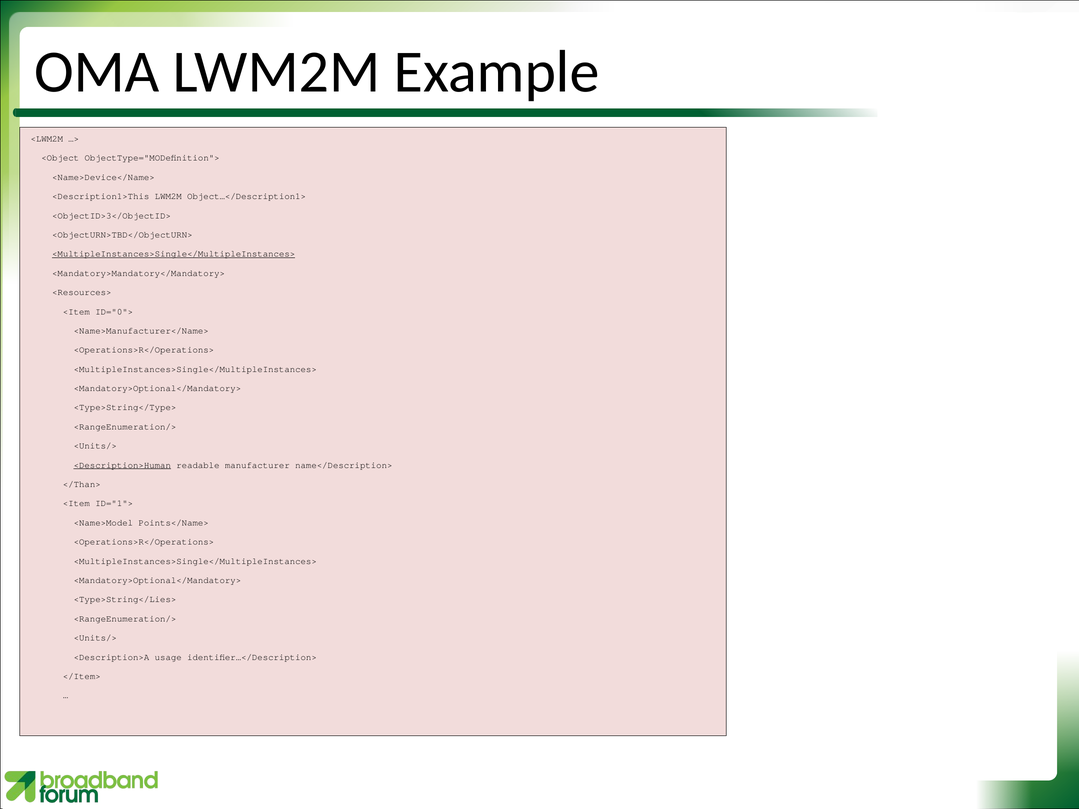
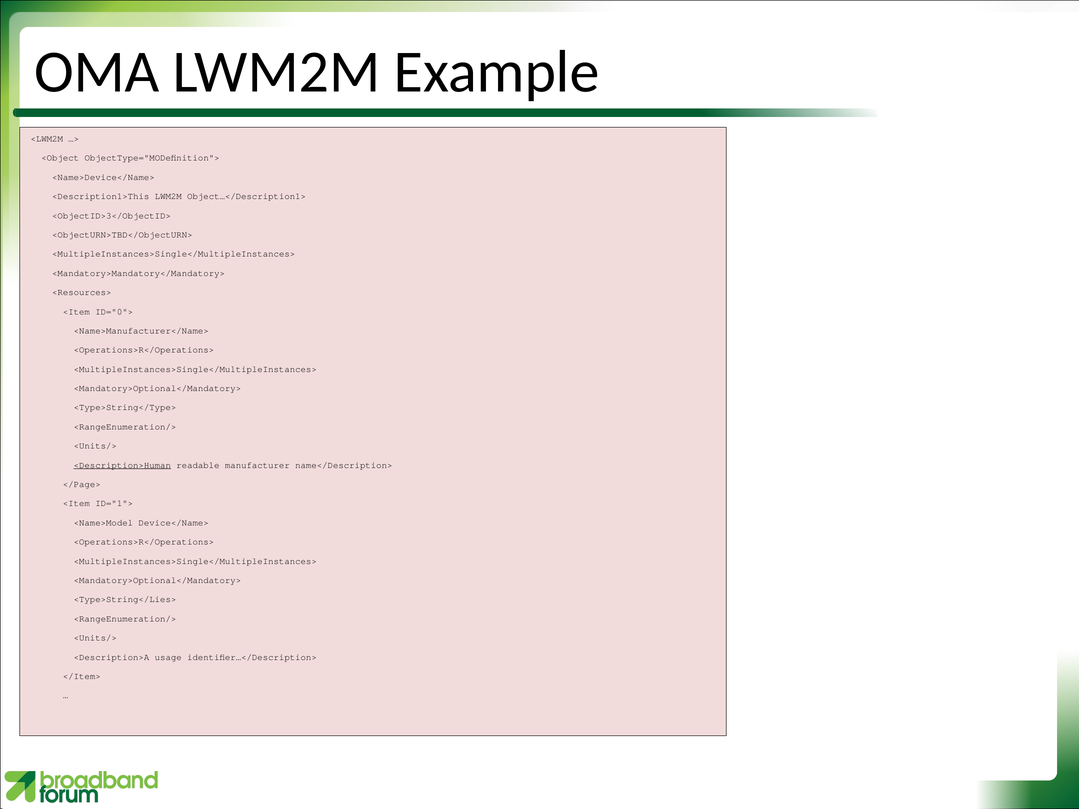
<MultipleInstances>Single</MultipleInstances> at (174, 254) underline: present -> none
</Than>: </Than> -> </Page>
Points</Name>: Points</Name> -> Device</Name>
